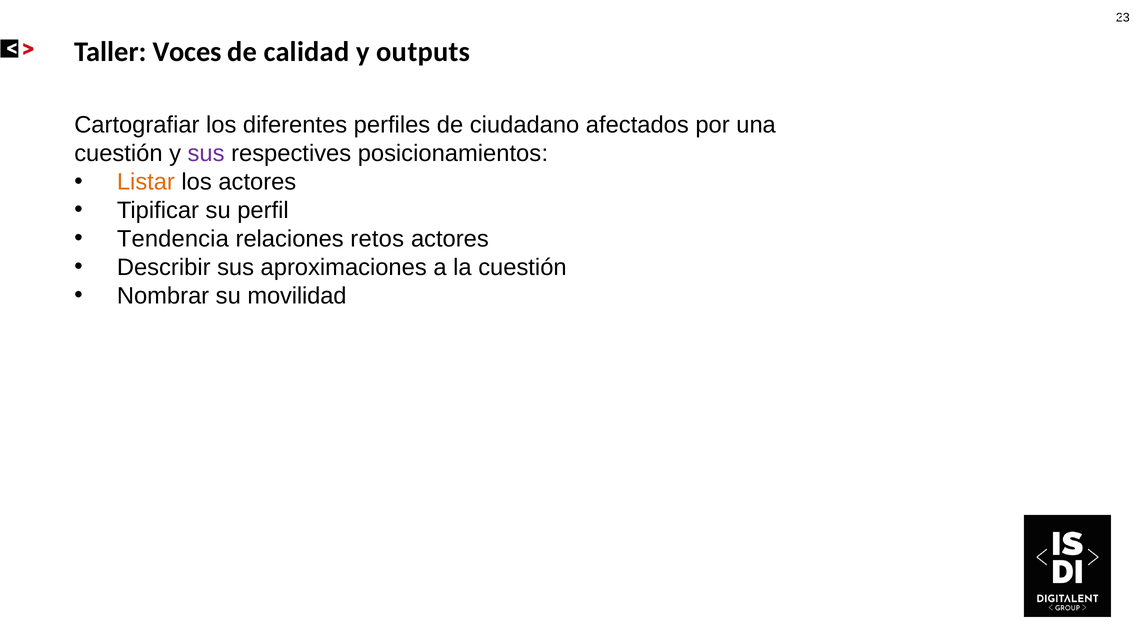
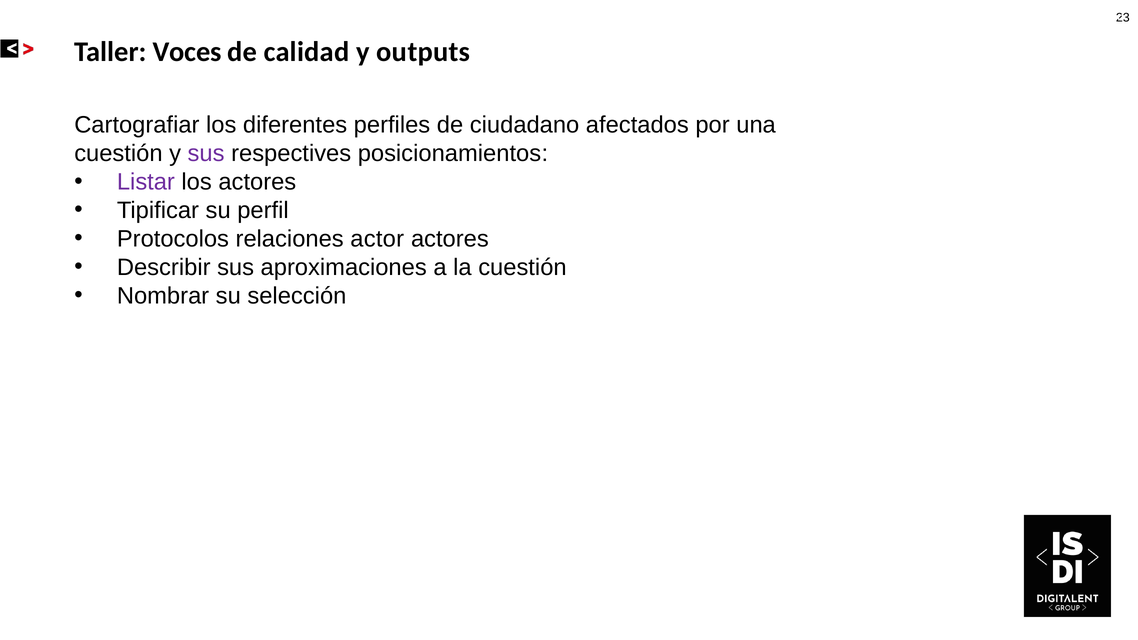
Listar colour: orange -> purple
Tendencia: Tendencia -> Protocolos
retos: retos -> actor
movilidad: movilidad -> selección
